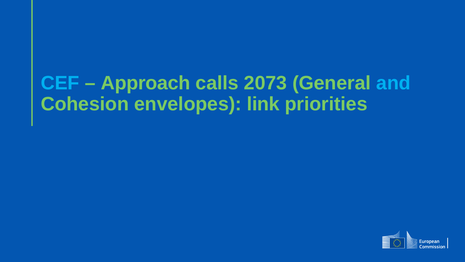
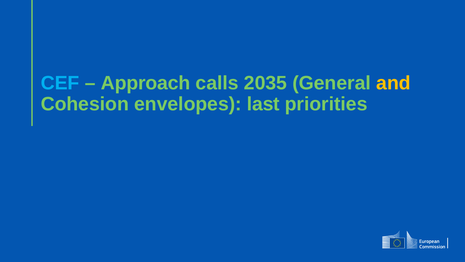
2073: 2073 -> 2035
and colour: light blue -> yellow
link: link -> last
